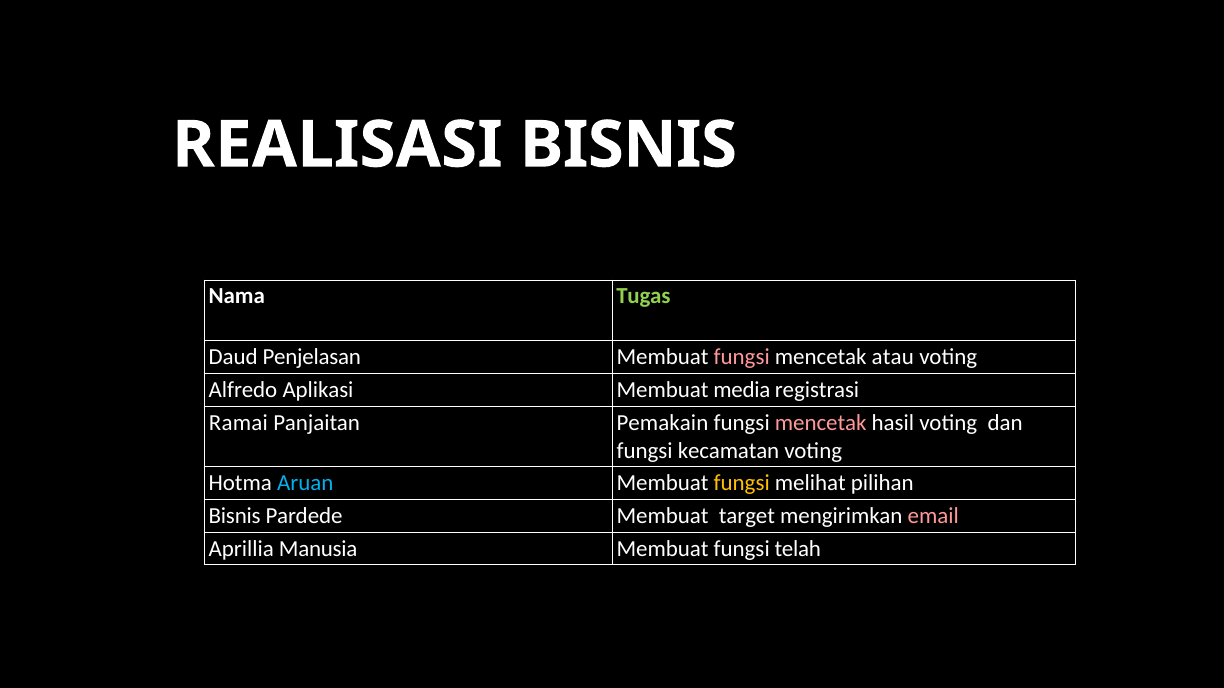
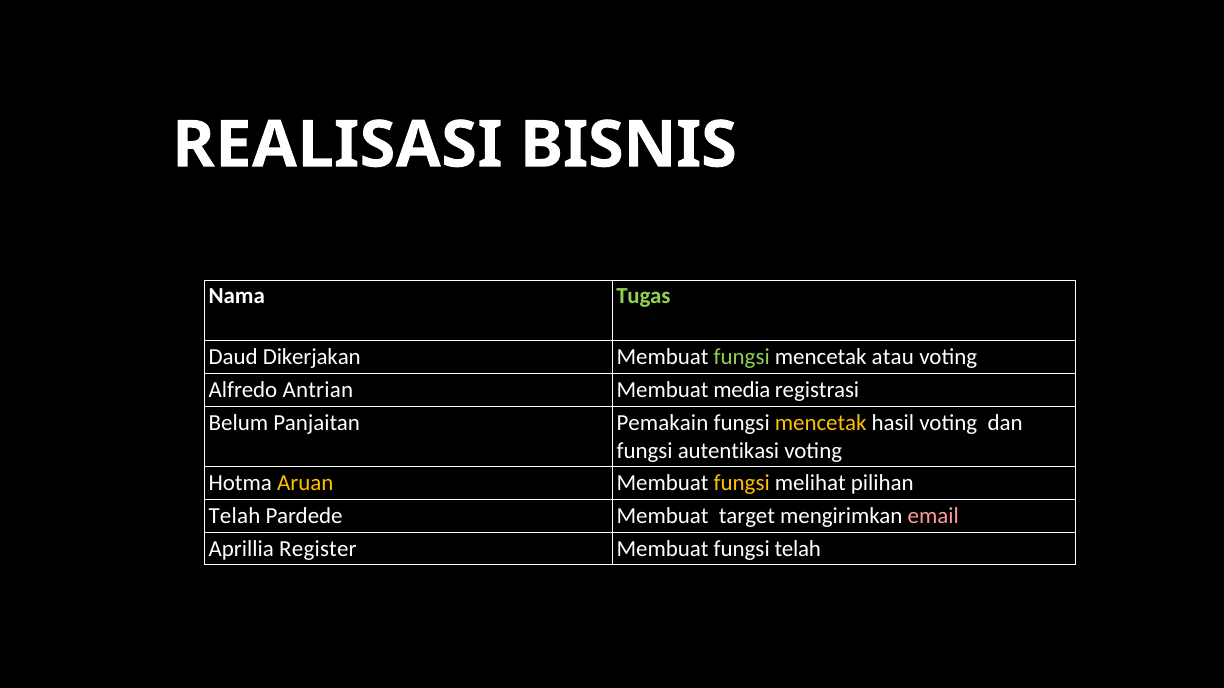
Penjelasan: Penjelasan -> Dikerjakan
fungsi at (742, 357) colour: pink -> light green
Aplikasi: Aplikasi -> Antrian
Ramai: Ramai -> Belum
mencetak at (821, 423) colour: pink -> yellow
kecamatan: kecamatan -> autentikasi
Aruan colour: light blue -> yellow
Bisnis at (235, 516): Bisnis -> Telah
Manusia: Manusia -> Register
